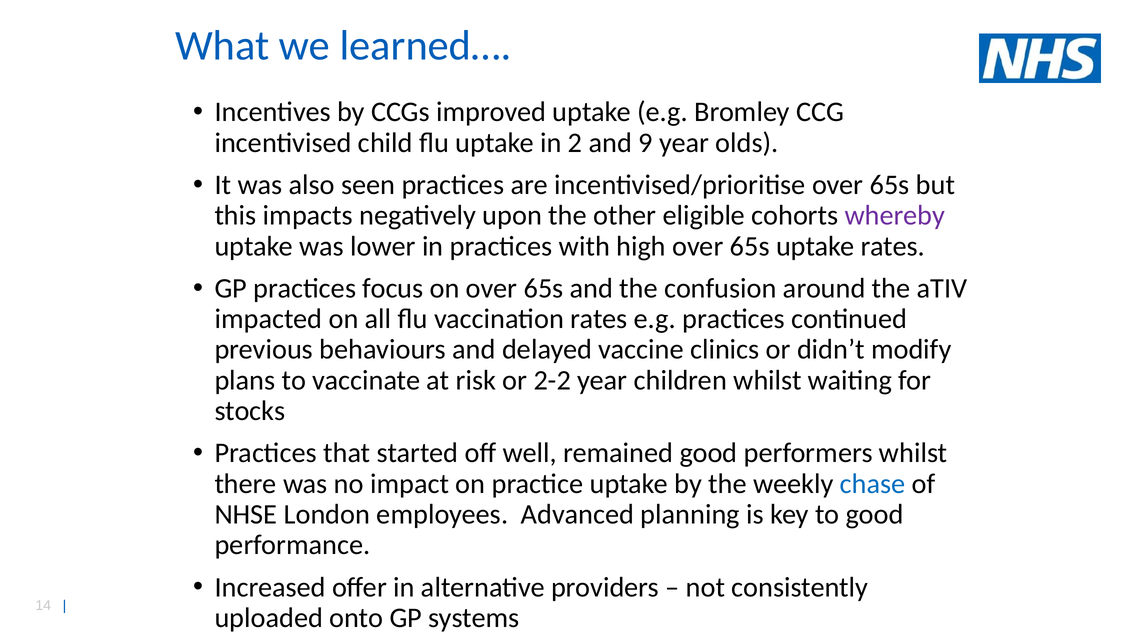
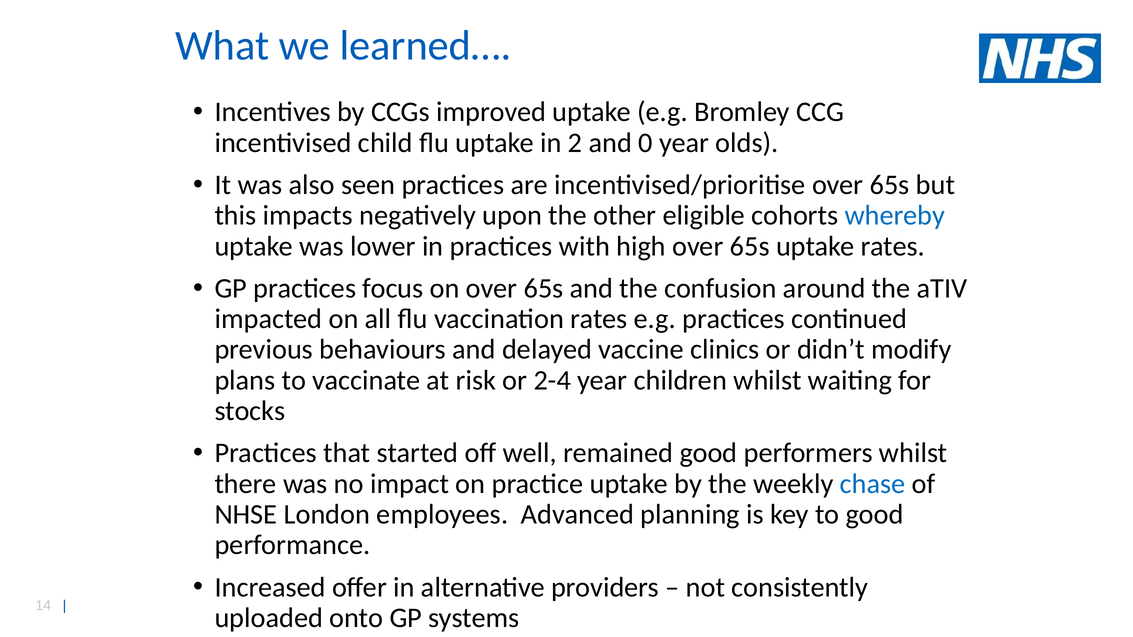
9: 9 -> 0
whereby colour: purple -> blue
2-2: 2-2 -> 2-4
